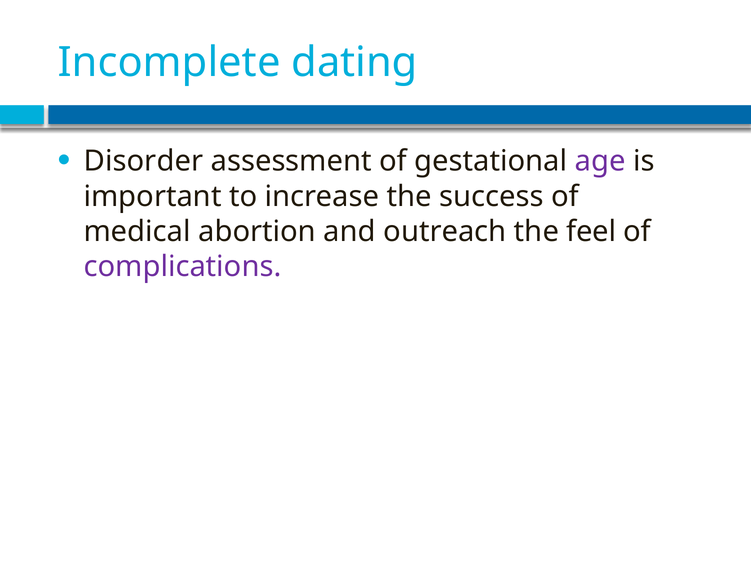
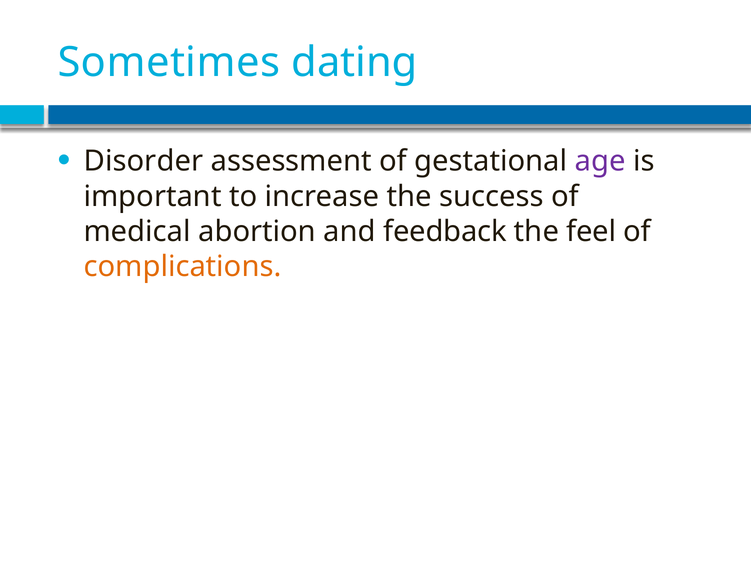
Incomplete: Incomplete -> Sometimes
outreach: outreach -> feedback
complications colour: purple -> orange
